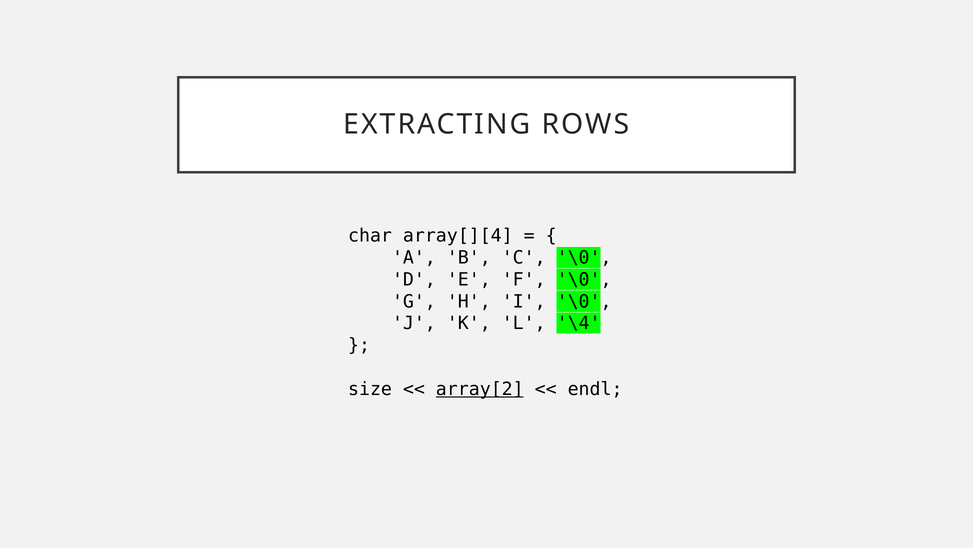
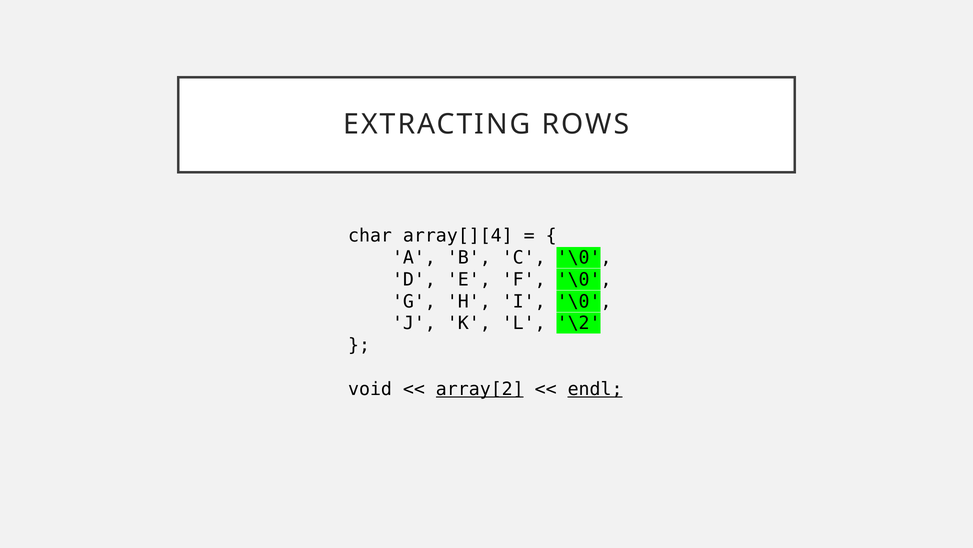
\4: \4 -> \2
size: size -> void
endl underline: none -> present
